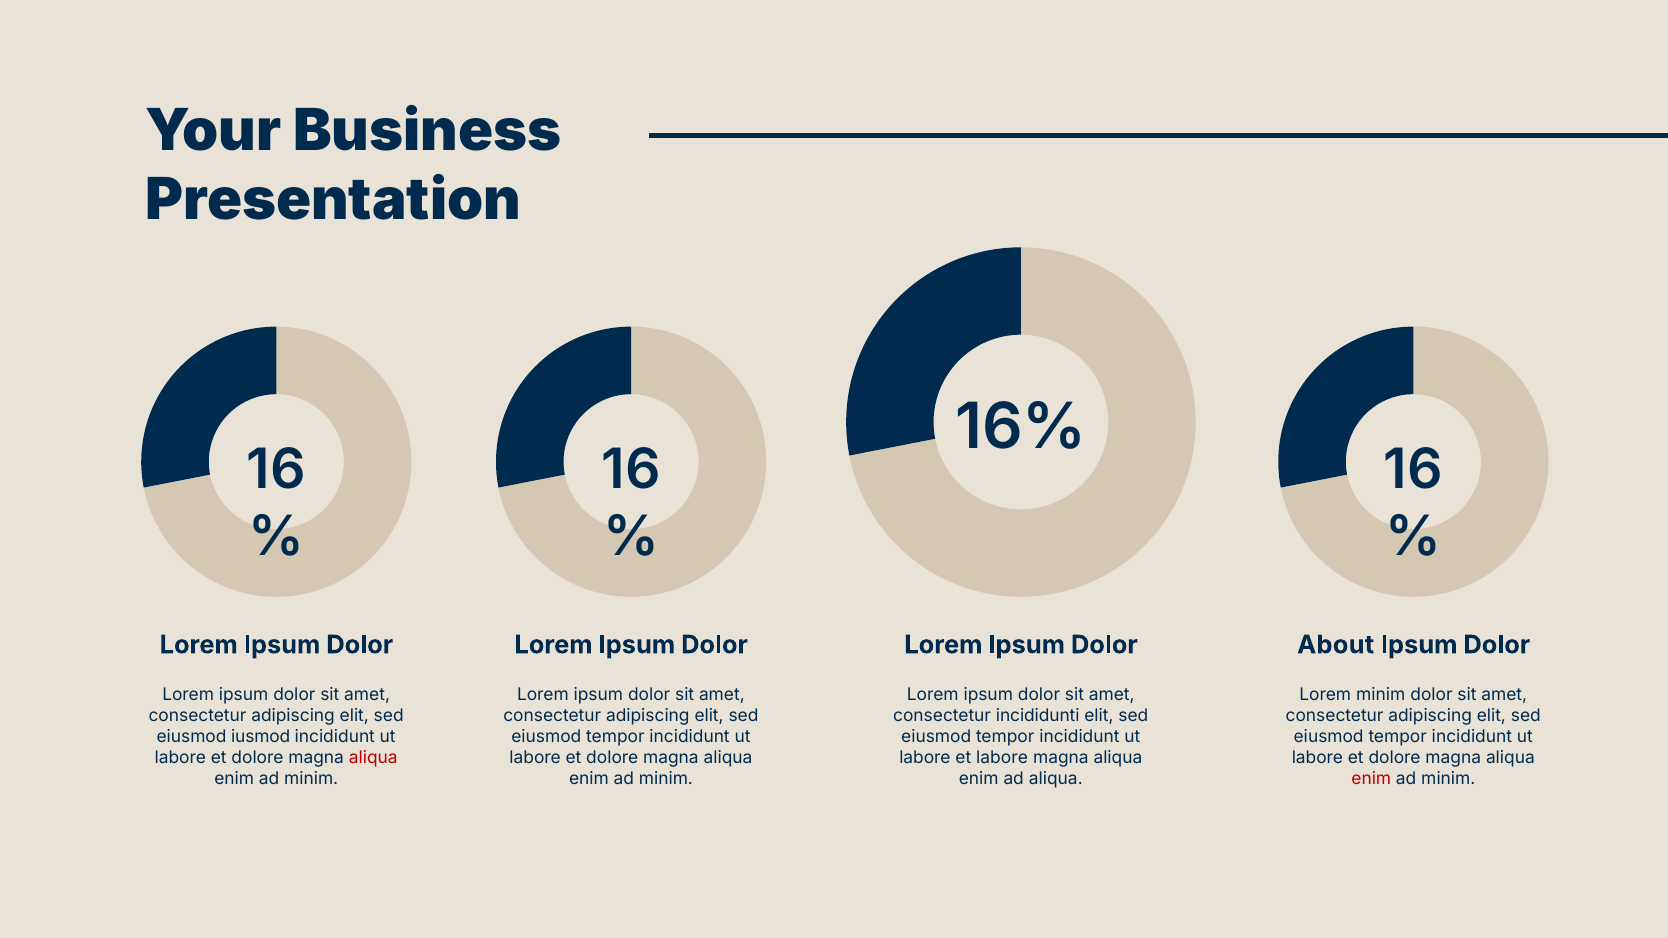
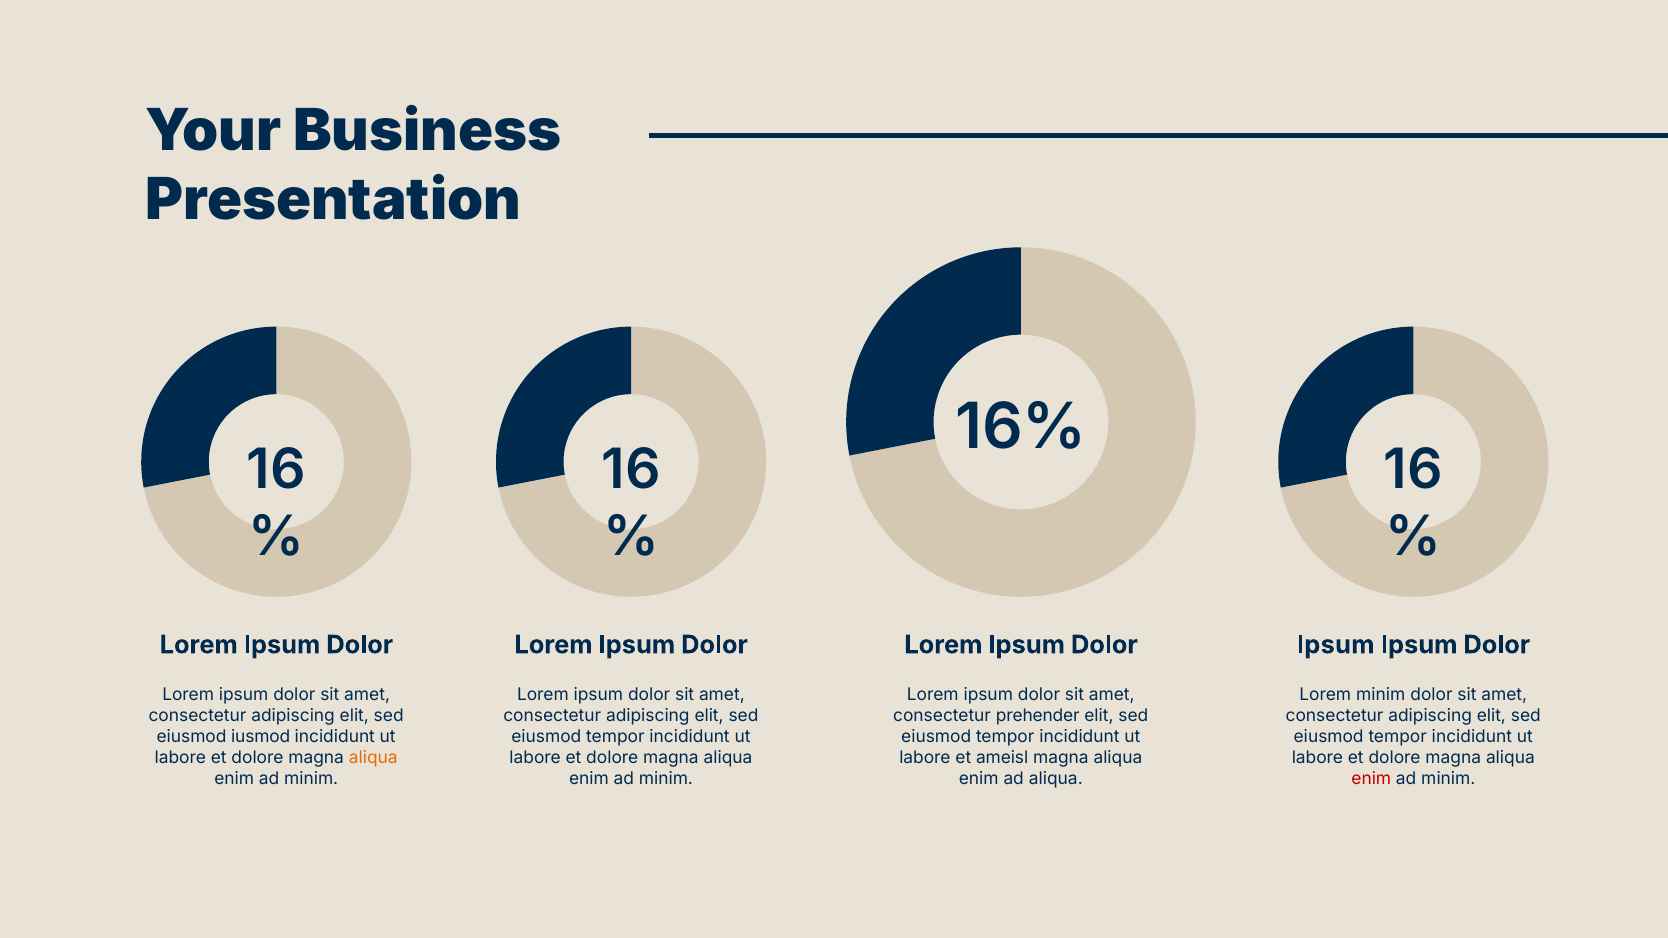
About at (1336, 645): About -> Ipsum
incididunti: incididunti -> prehender
aliqua at (373, 758) colour: red -> orange
et labore: labore -> ameisl
